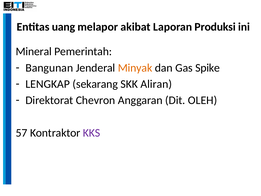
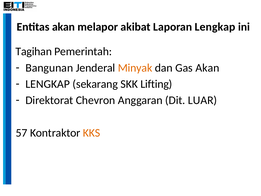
Entitas uang: uang -> akan
Laporan Produksi: Produksi -> Lengkap
Mineral: Mineral -> Tagihan
Gas Spike: Spike -> Akan
Aliran: Aliran -> Lifting
OLEH: OLEH -> LUAR
KKS colour: purple -> orange
